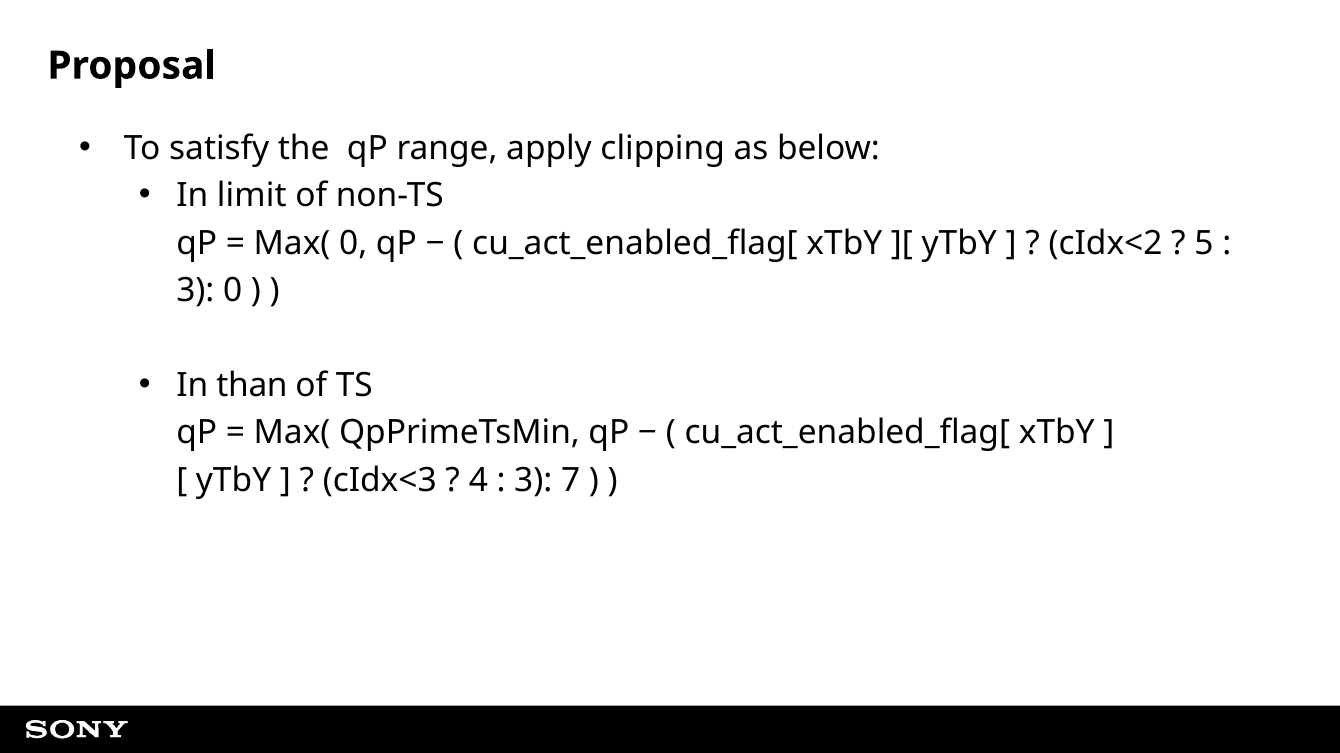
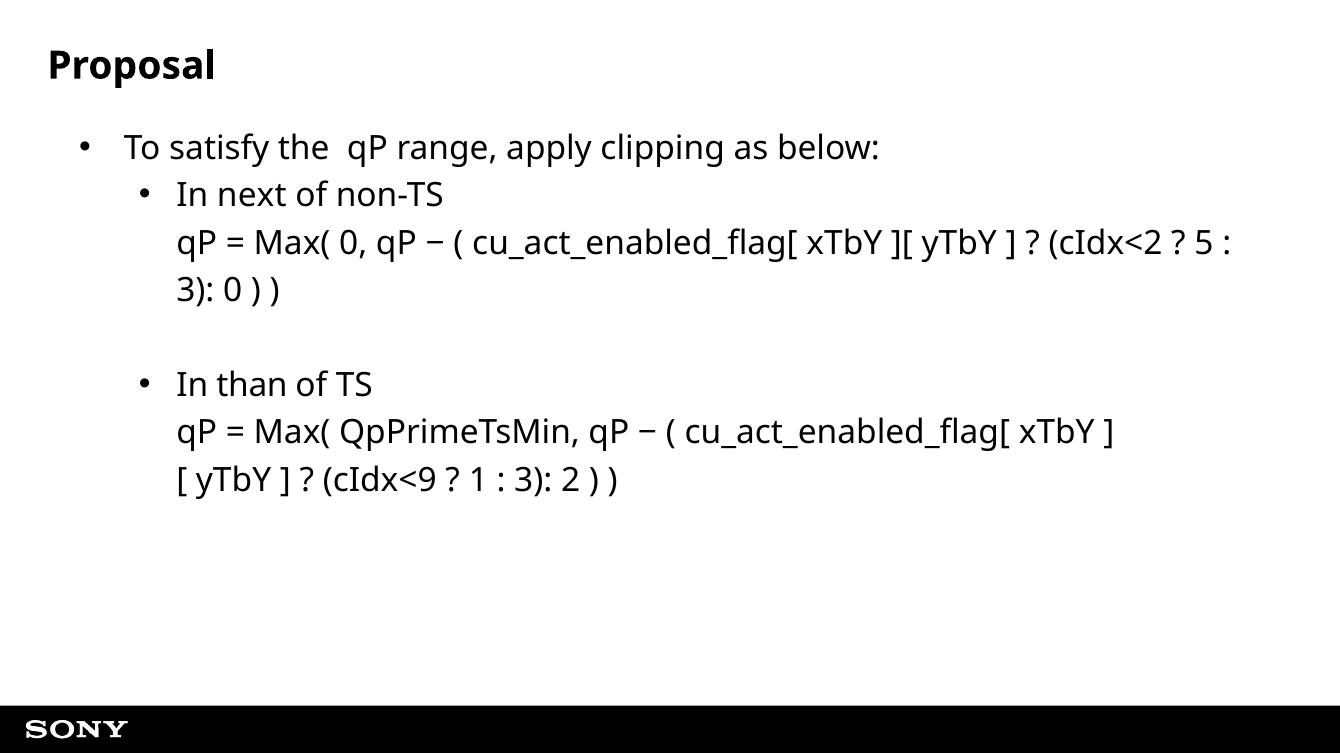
limit: limit -> next
cIdx<3: cIdx<3 -> cIdx<9
4: 4 -> 1
7: 7 -> 2
